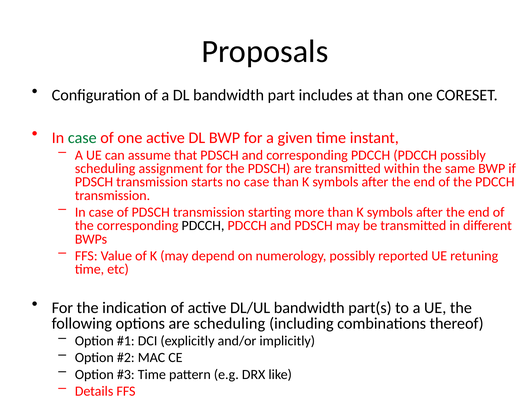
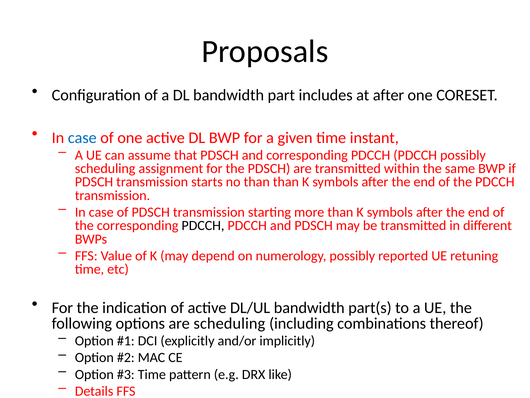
at than: than -> after
case at (82, 138) colour: green -> blue
no case: case -> than
